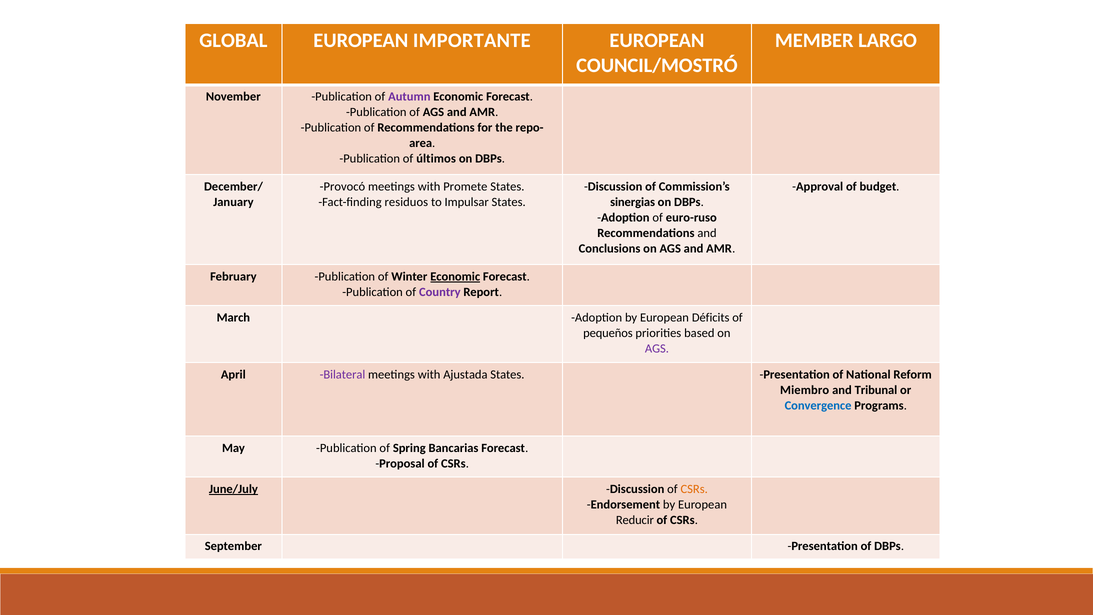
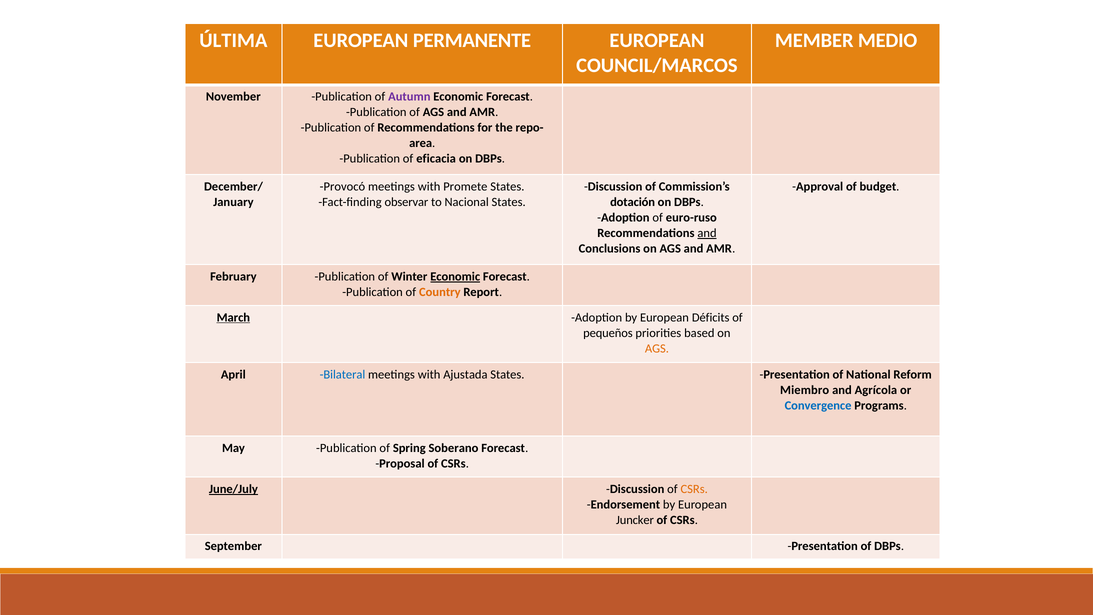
GLOBAL: GLOBAL -> ÚLTIMA
IMPORTANTE: IMPORTANTE -> PERMANENTE
LARGO: LARGO -> MEDIO
COUNCIL/MOSTRÓ: COUNCIL/MOSTRÓ -> COUNCIL/MARCOS
últimos: últimos -> eficacia
residuos: residuos -> observar
Impulsar: Impulsar -> Nacional
sinergias: sinergias -> dotación
and at (707, 233) underline: none -> present
Country colour: purple -> orange
March underline: none -> present
AGS at (657, 348) colour: purple -> orange
Bilateral colour: purple -> blue
Tribunal: Tribunal -> Agrícola
Bancarias: Bancarias -> Soberano
Reducir: Reducir -> Juncker
